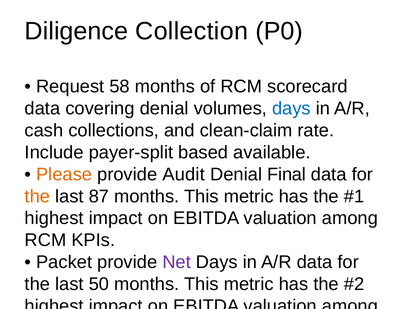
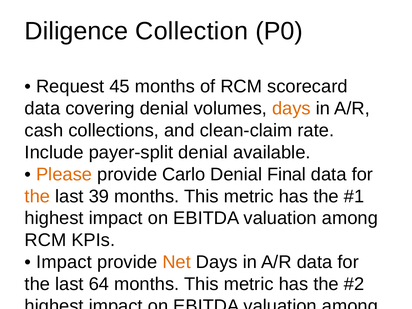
58: 58 -> 45
days at (291, 108) colour: blue -> orange
payer-split based: based -> denial
Audit: Audit -> Carlo
87: 87 -> 39
Packet at (64, 262): Packet -> Impact
Net at (177, 262) colour: purple -> orange
50: 50 -> 64
